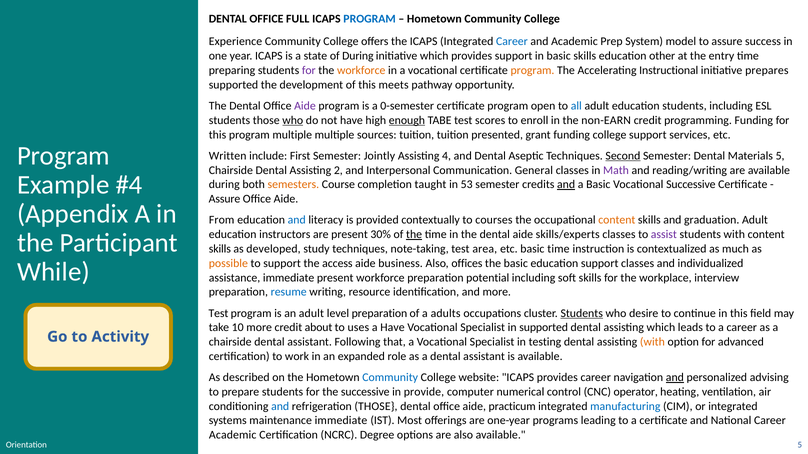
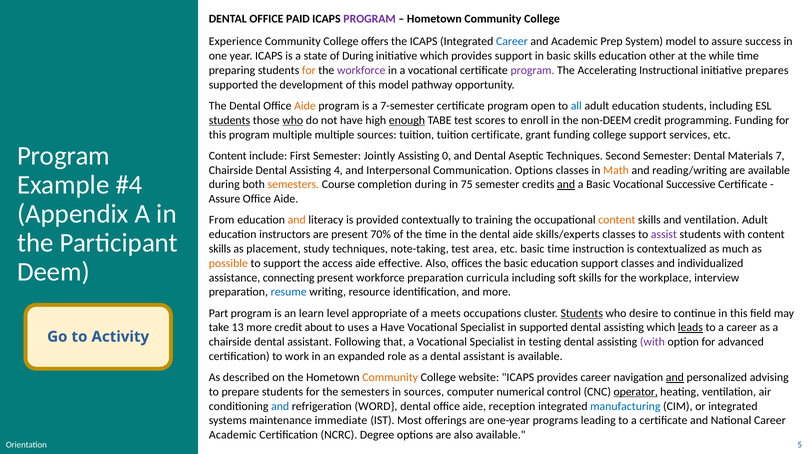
FULL: FULL -> PAID
PROGRAM at (370, 19) colour: blue -> purple
entry: entry -> while
for at (309, 70) colour: purple -> orange
workforce at (361, 70) colour: orange -> purple
program at (533, 70) colour: orange -> purple
this meets: meets -> model
Aide at (305, 106) colour: purple -> orange
0-semester: 0-semester -> 7-semester
students at (229, 120) underline: none -> present
non-EARN: non-EARN -> non-DEEM
tuition presented: presented -> certificate
Written at (228, 156): Written -> Content
4: 4 -> 0
Second underline: present -> none
Materials 5: 5 -> 7
2: 2 -> 4
Communication General: General -> Options
Math colour: purple -> orange
completion taught: taught -> during
53: 53 -> 75
and at (297, 220) colour: blue -> orange
courses: courses -> training
and graduation: graduation -> ventilation
30%: 30% -> 70%
the at (414, 235) underline: present -> none
developed: developed -> placement
business: business -> effective
While: While -> Deem
assistance immediate: immediate -> connecting
potential: potential -> curricula
Test at (218, 313): Test -> Part
an adult: adult -> learn
level preparation: preparation -> appropriate
adults: adults -> meets
10: 10 -> 13
leads underline: none -> present
with at (652, 342) colour: orange -> purple
Community at (390, 378) colour: blue -> orange
the successive: successive -> semesters
in provide: provide -> sources
operator underline: none -> present
refrigeration THOSE: THOSE -> WORD
practicum: practicum -> reception
